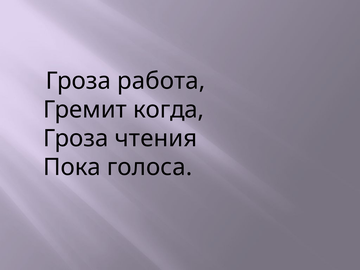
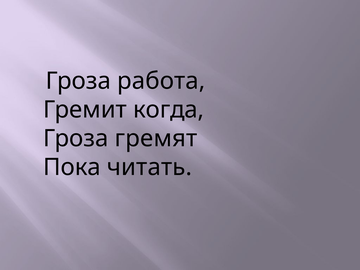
чтения: чтения -> гремят
голоса: голоса -> читать
